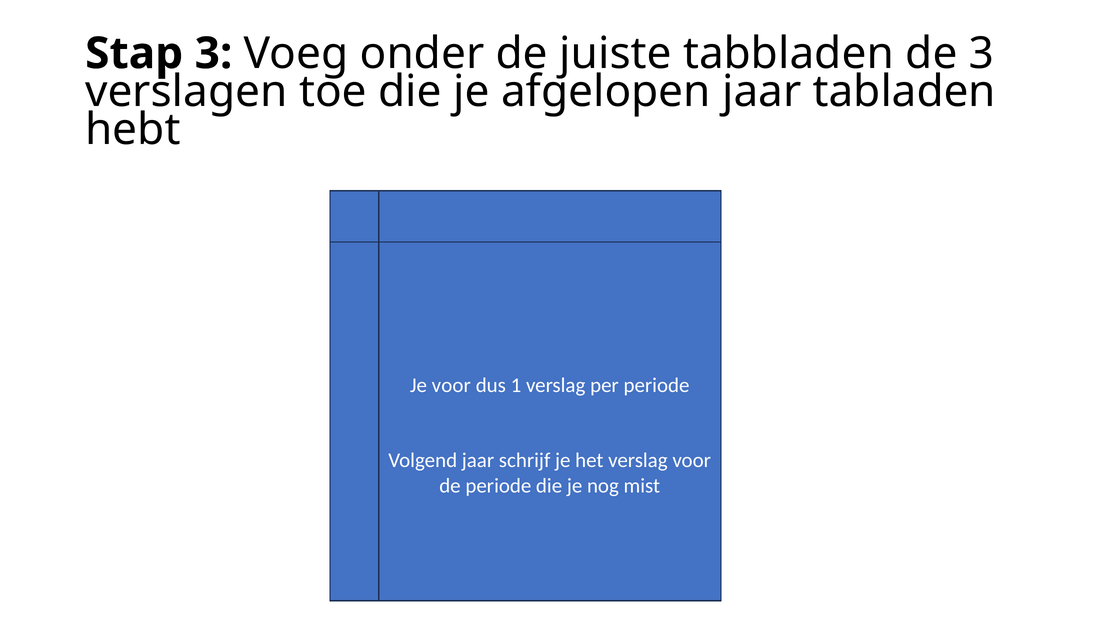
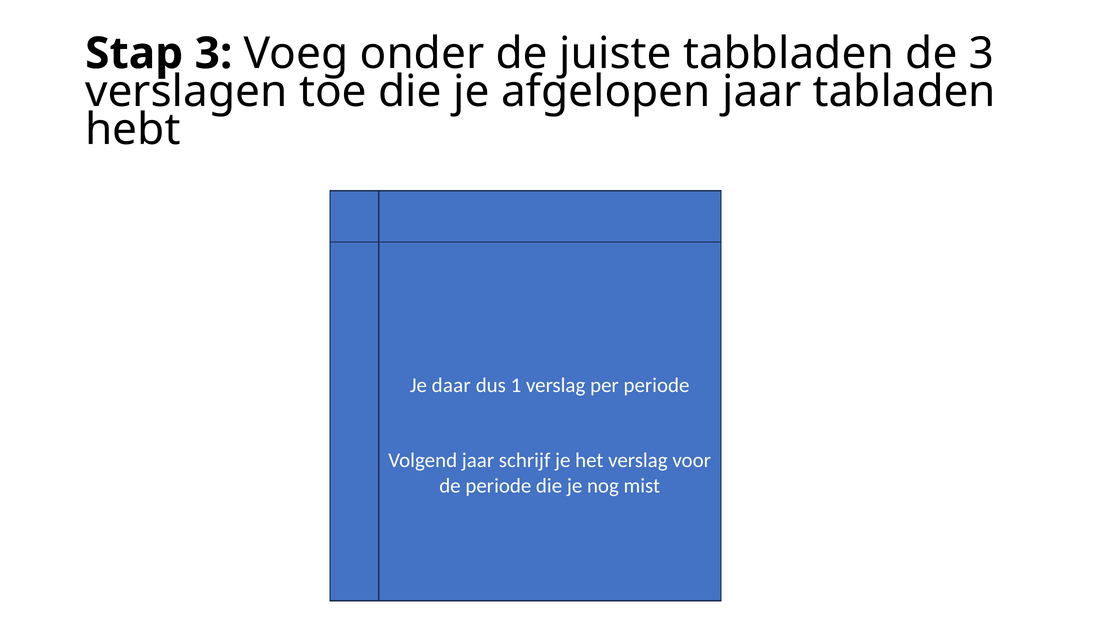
Je voor: voor -> daar
